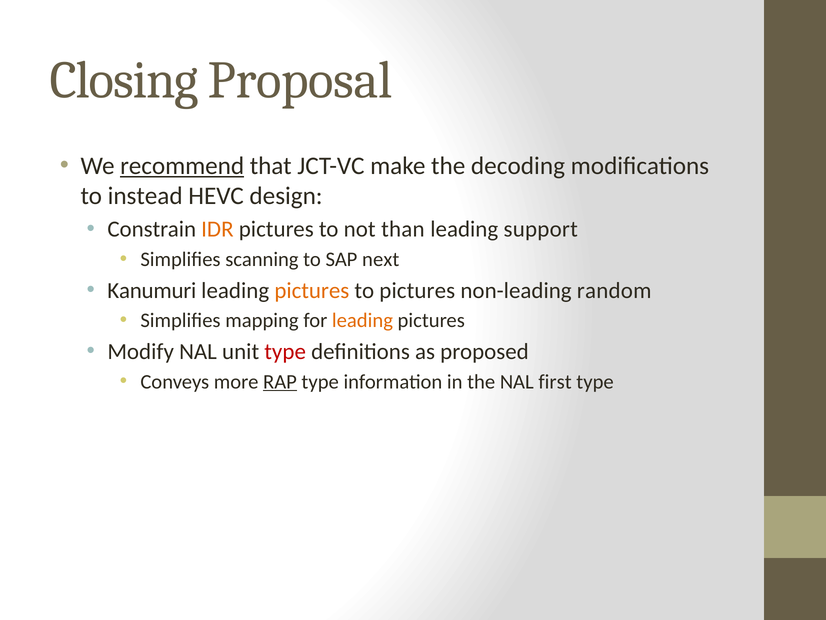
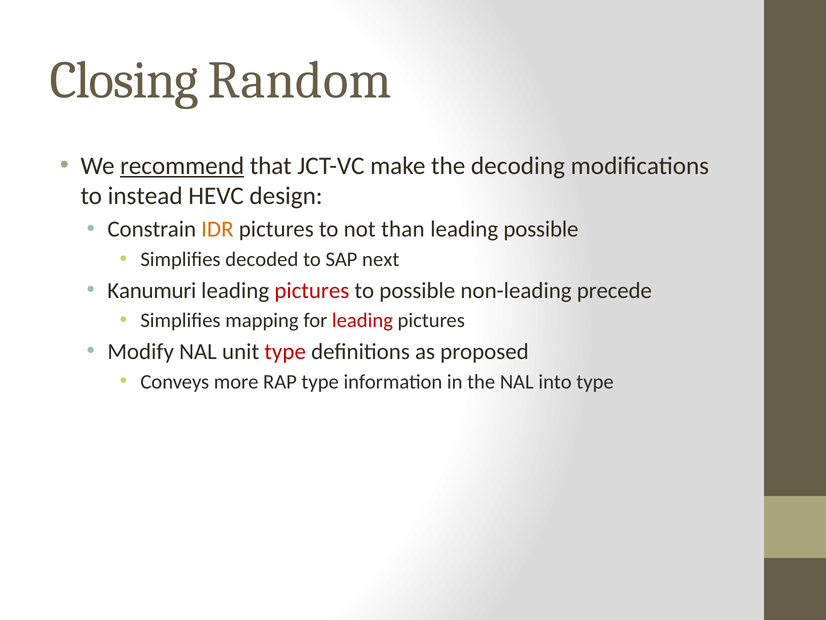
Proposal: Proposal -> Random
leading support: support -> possible
scanning: scanning -> decoded
pictures at (312, 290) colour: orange -> red
to pictures: pictures -> possible
random: random -> precede
leading at (362, 320) colour: orange -> red
RAP underline: present -> none
first: first -> into
